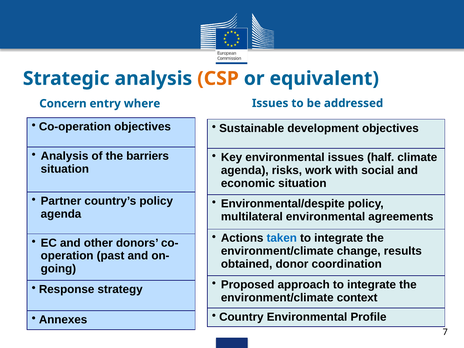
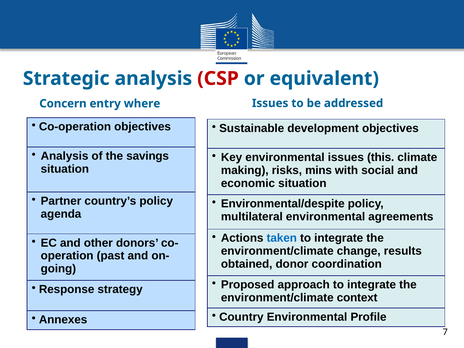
CSP colour: orange -> red
barriers: barriers -> savings
half: half -> this
agenda at (245, 170): agenda -> making
work: work -> mins
